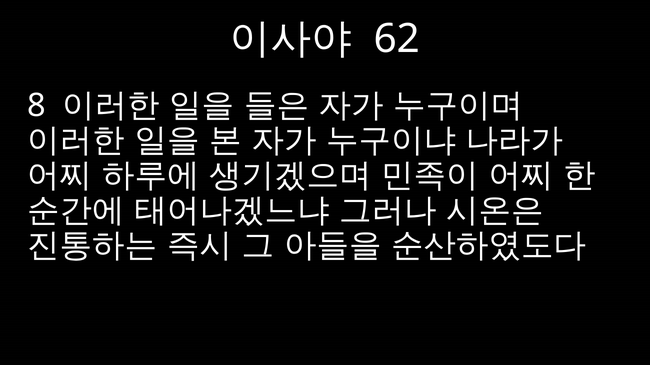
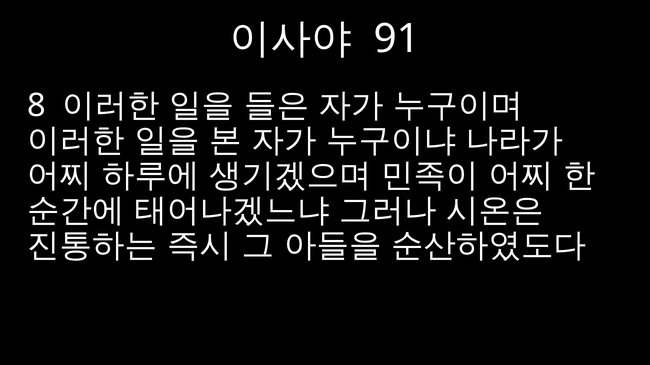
62: 62 -> 91
